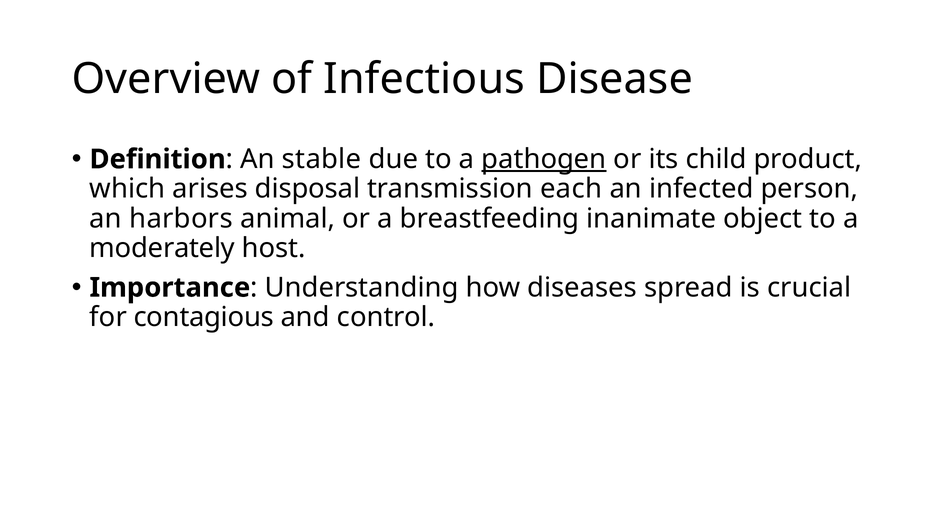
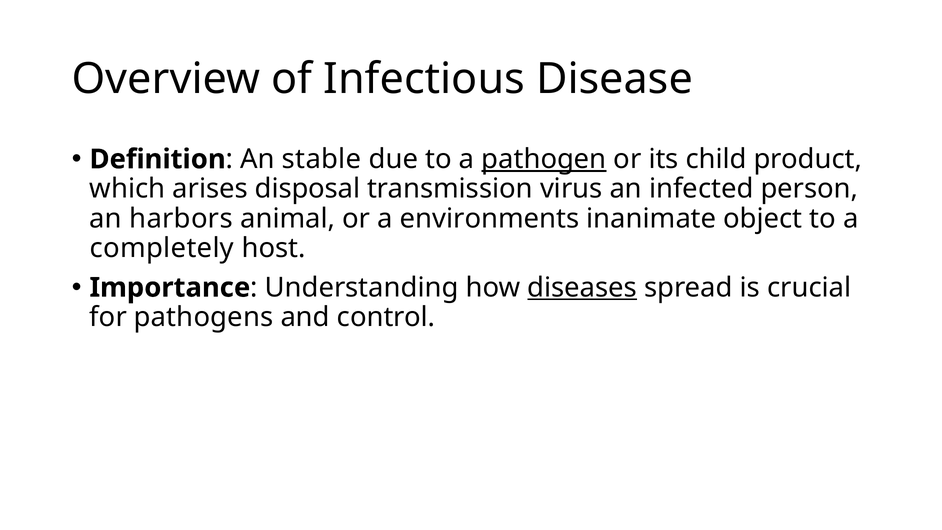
each: each -> virus
breastfeeding: breastfeeding -> environments
moderately: moderately -> completely
diseases underline: none -> present
contagious: contagious -> pathogens
